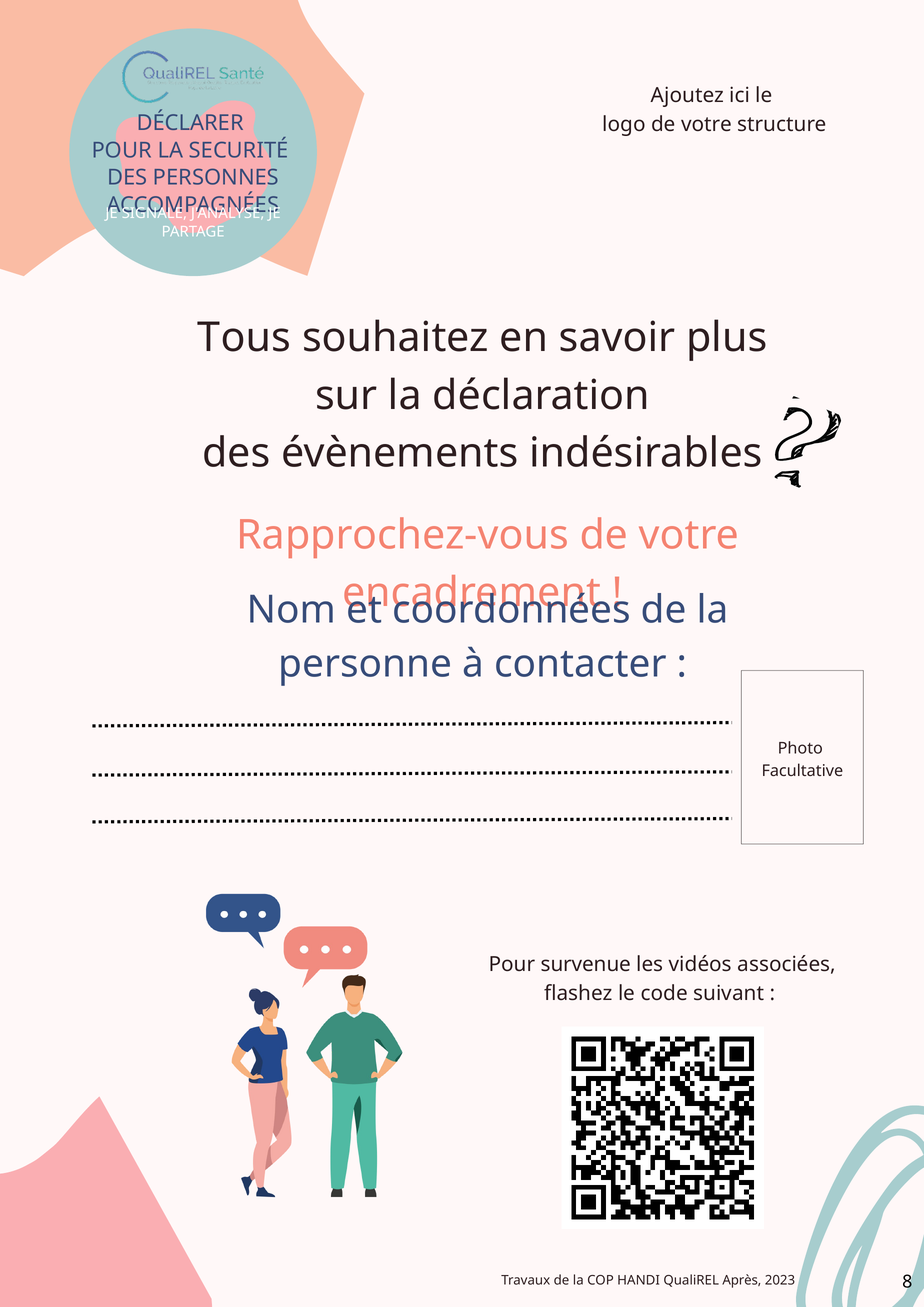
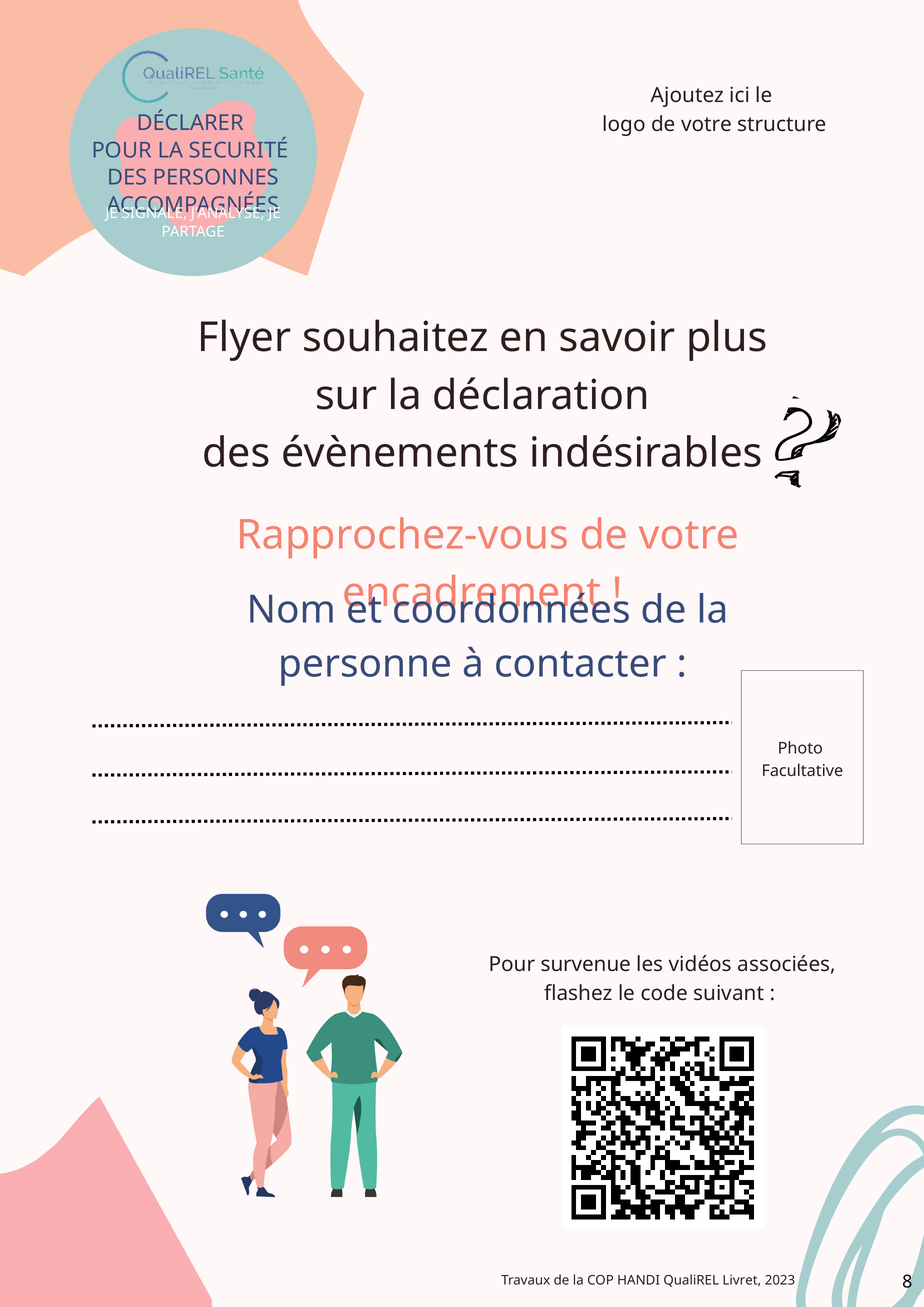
Tous: Tous -> Flyer
Après: Après -> Livret
